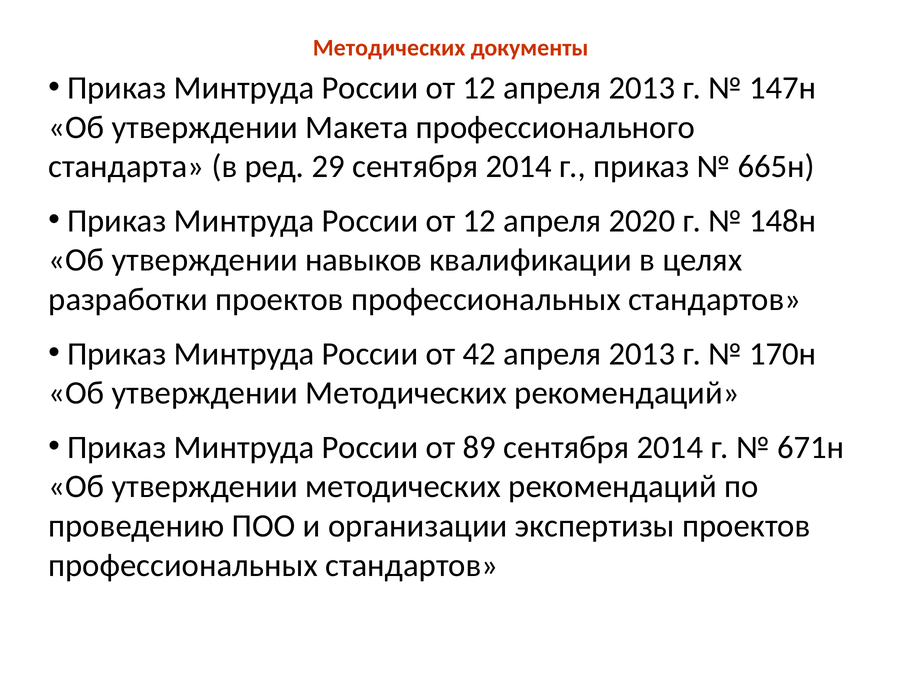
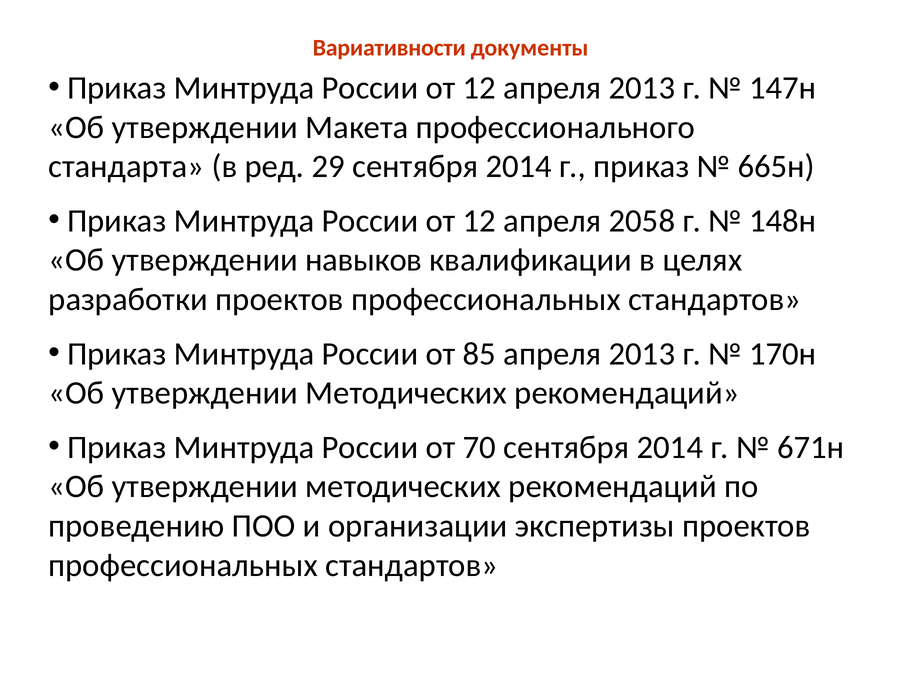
Методических at (389, 48): Методических -> Вариативности
2020: 2020 -> 2058
42: 42 -> 85
89: 89 -> 70
